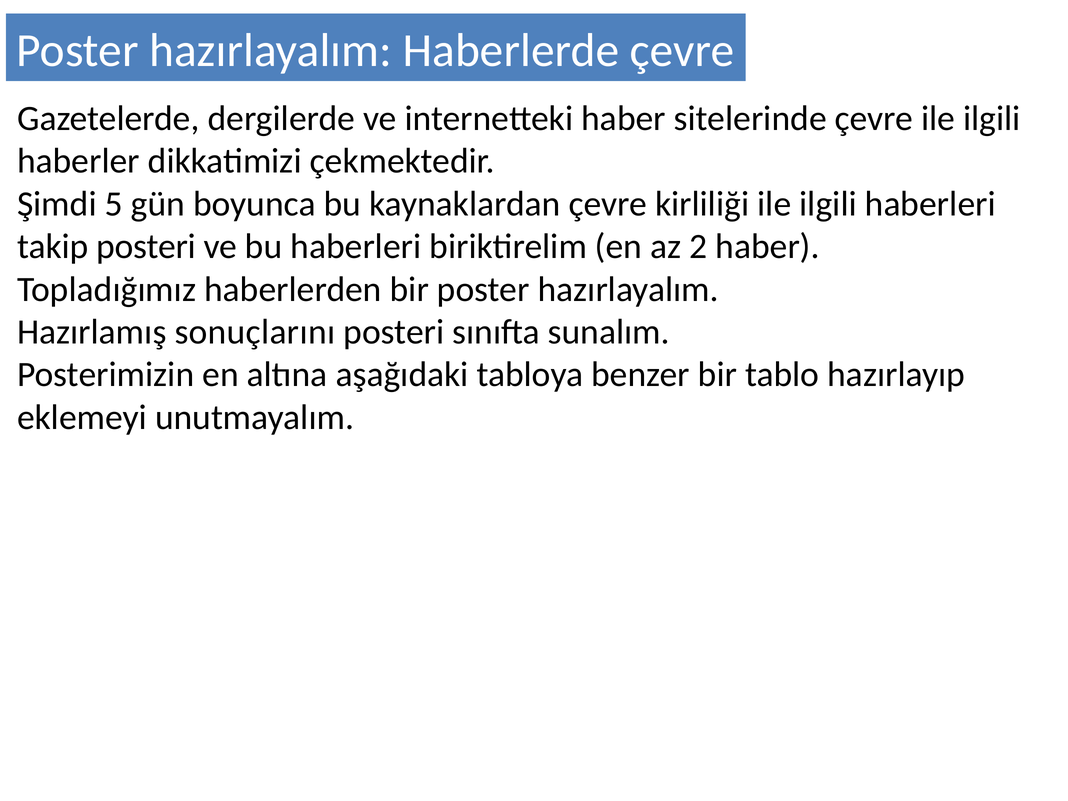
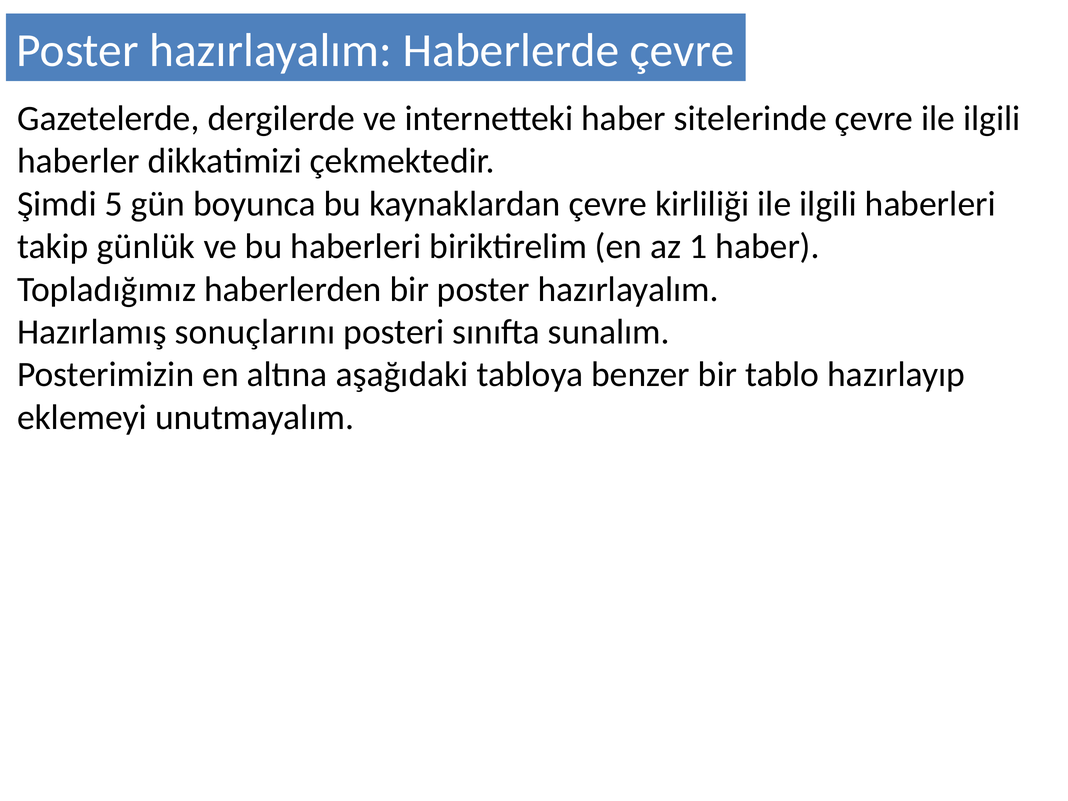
takip posteri: posteri -> günlük
2: 2 -> 1
